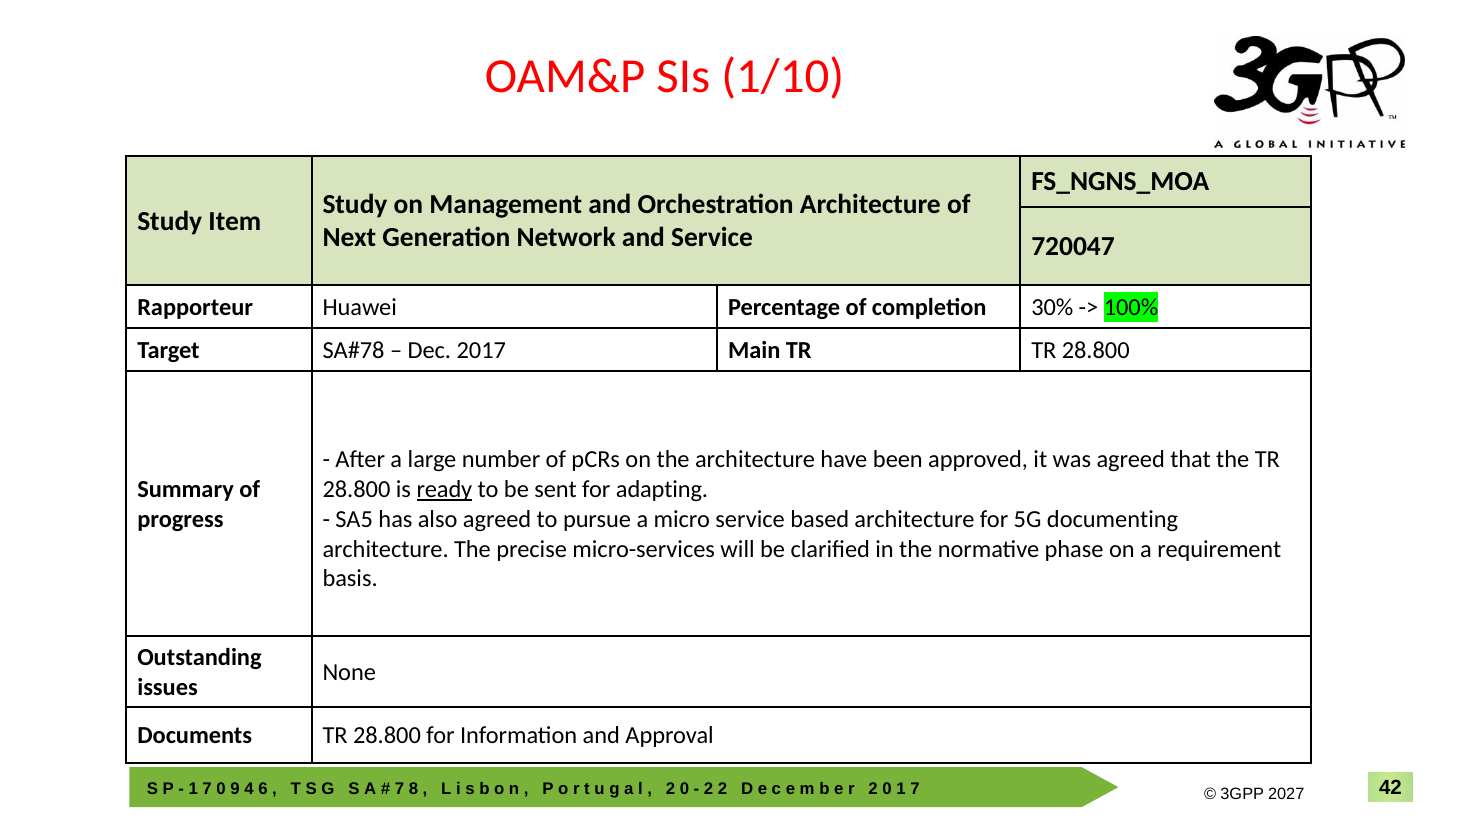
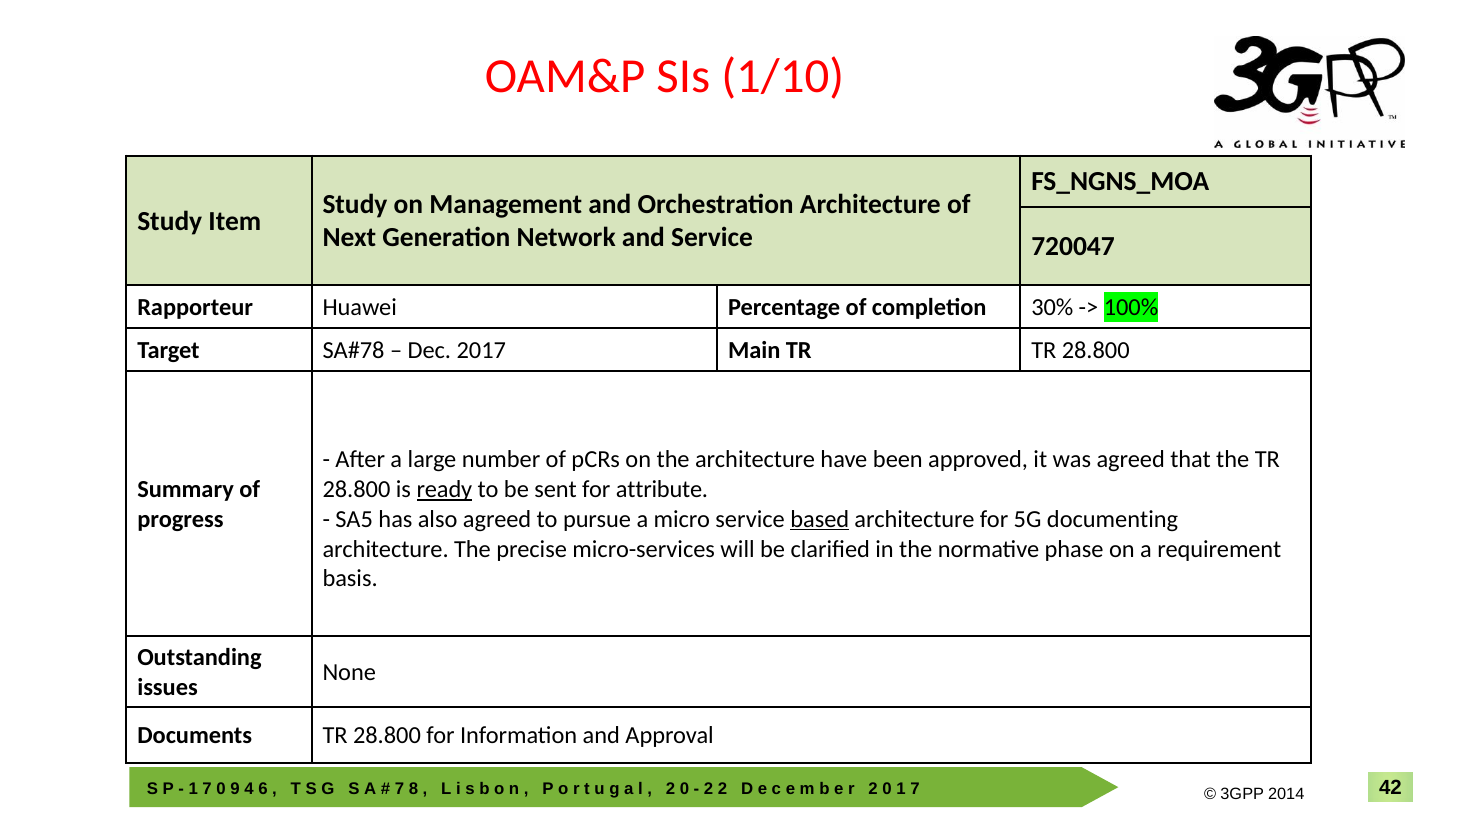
adapting: adapting -> attribute
based underline: none -> present
2027: 2027 -> 2014
